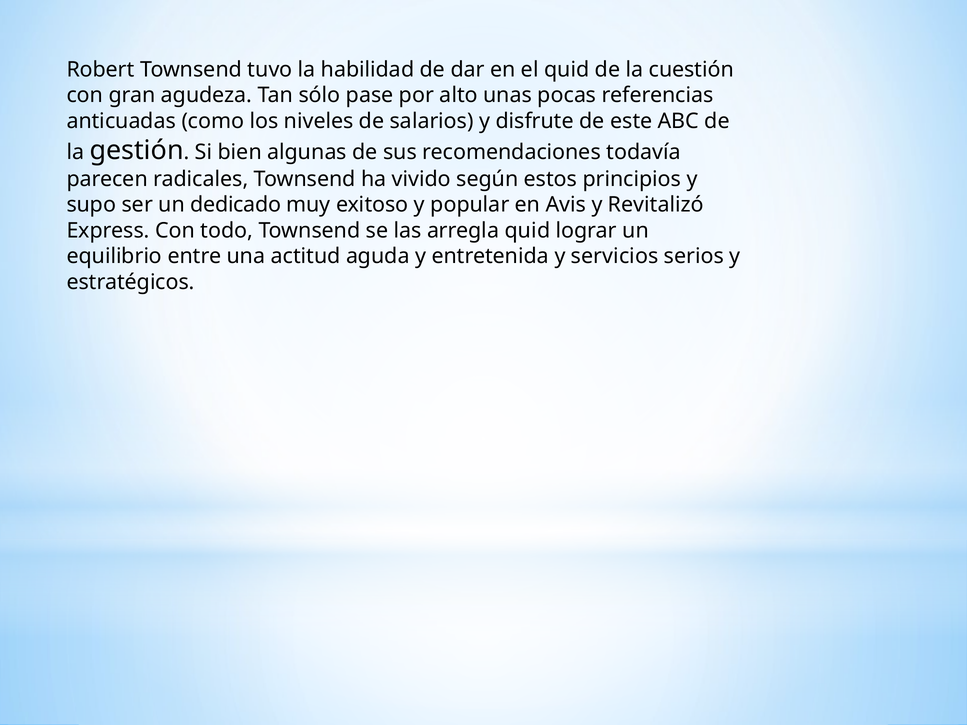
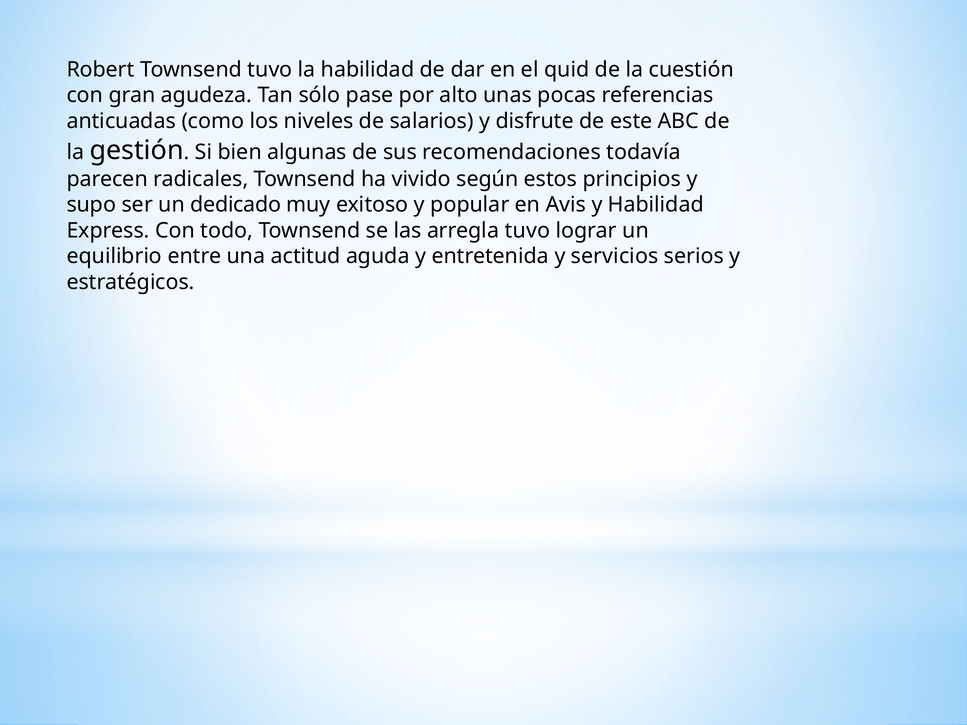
y Revitalizó: Revitalizó -> Habilidad
arregla quid: quid -> tuvo
